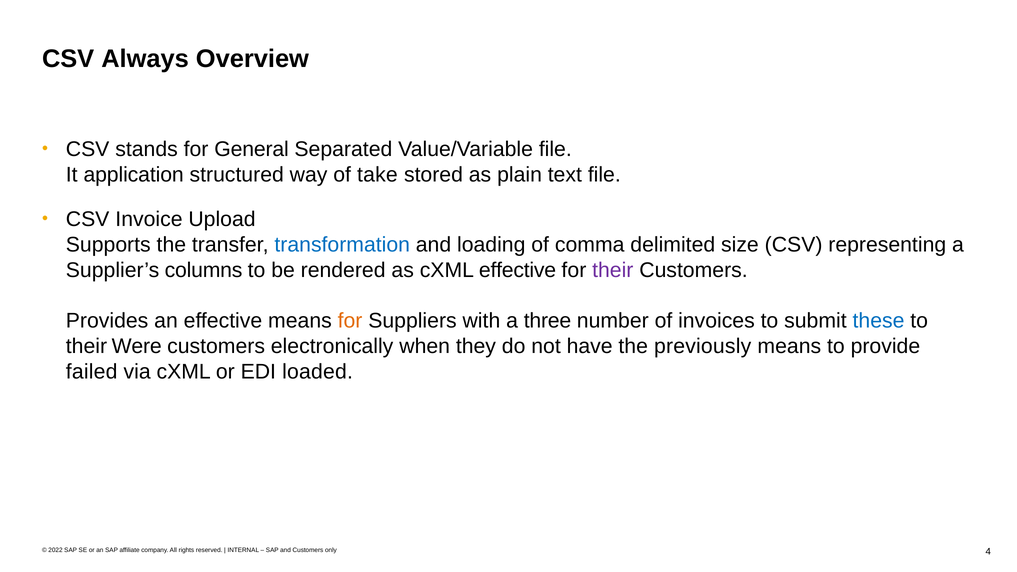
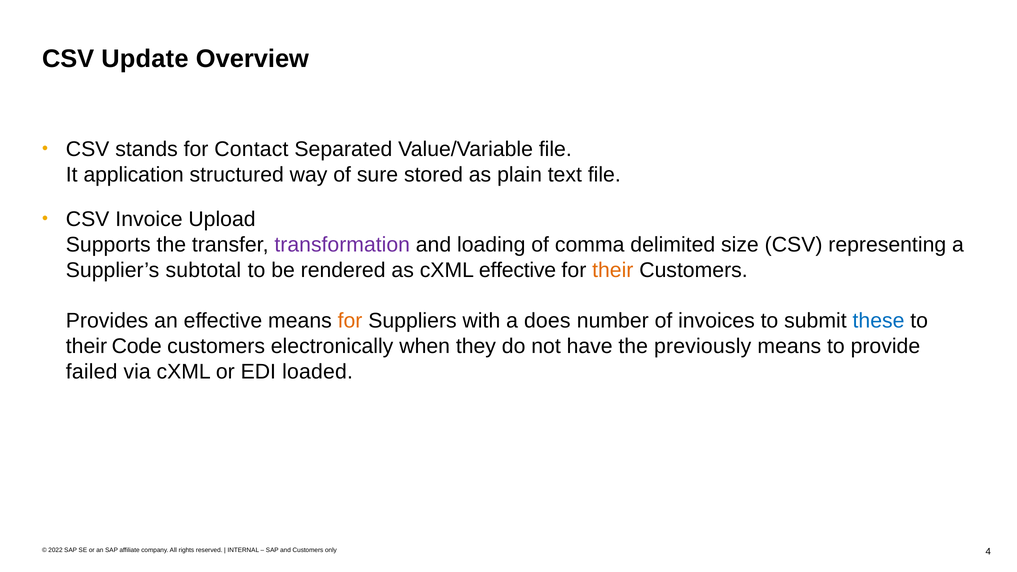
Always: Always -> Update
General: General -> Contact
take: take -> sure
transformation colour: blue -> purple
columns: columns -> subtotal
their at (613, 270) colour: purple -> orange
three: three -> does
Were: Were -> Code
